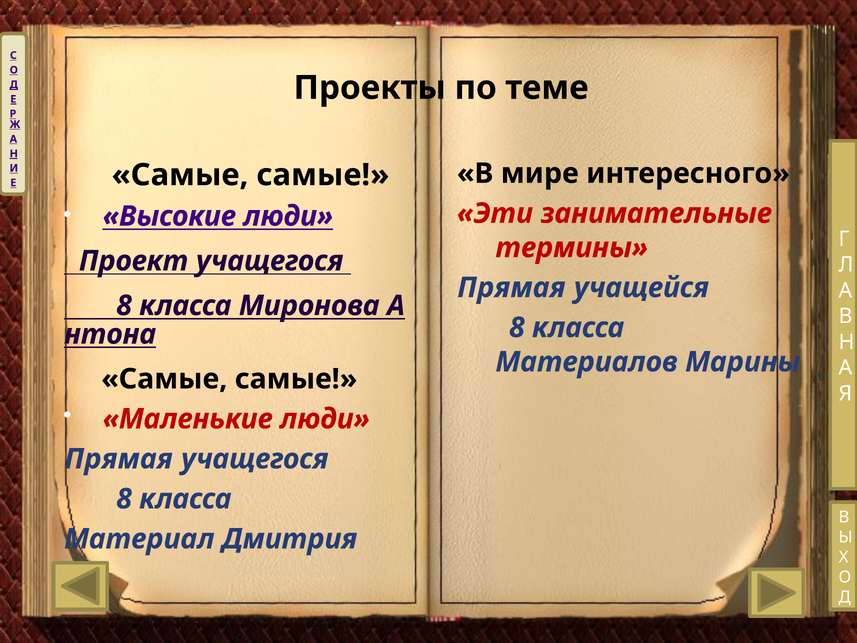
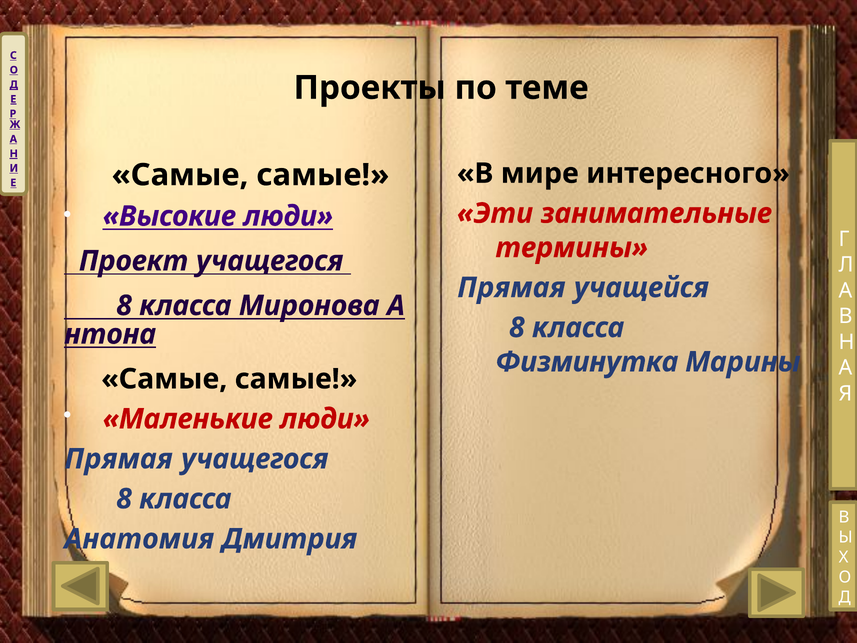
Материалов: Материалов -> Физминутка
Материал: Материал -> Анатомия
